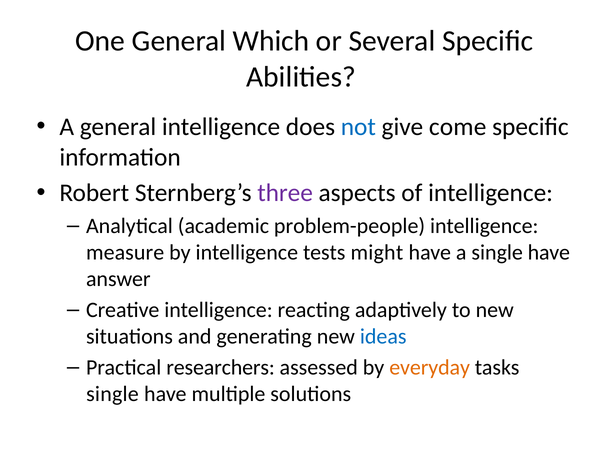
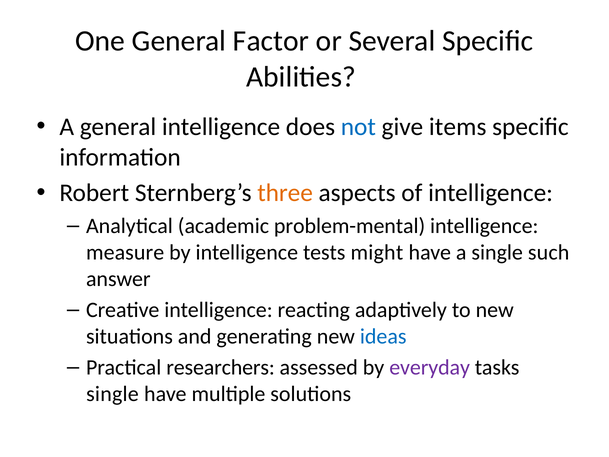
Which: Which -> Factor
come: come -> items
three colour: purple -> orange
problem-people: problem-people -> problem-mental
a single have: have -> such
everyday colour: orange -> purple
